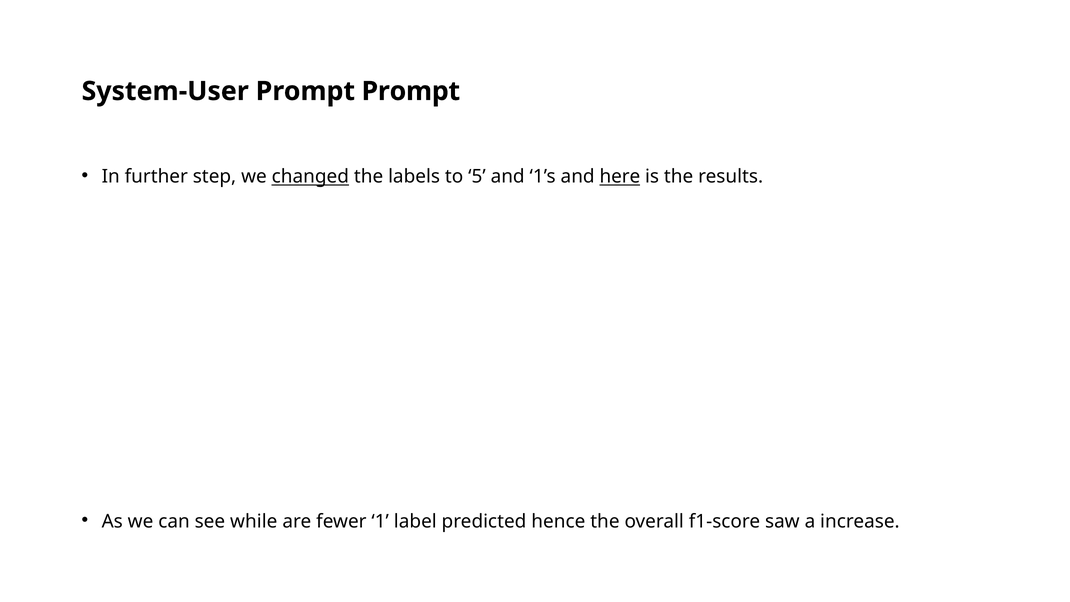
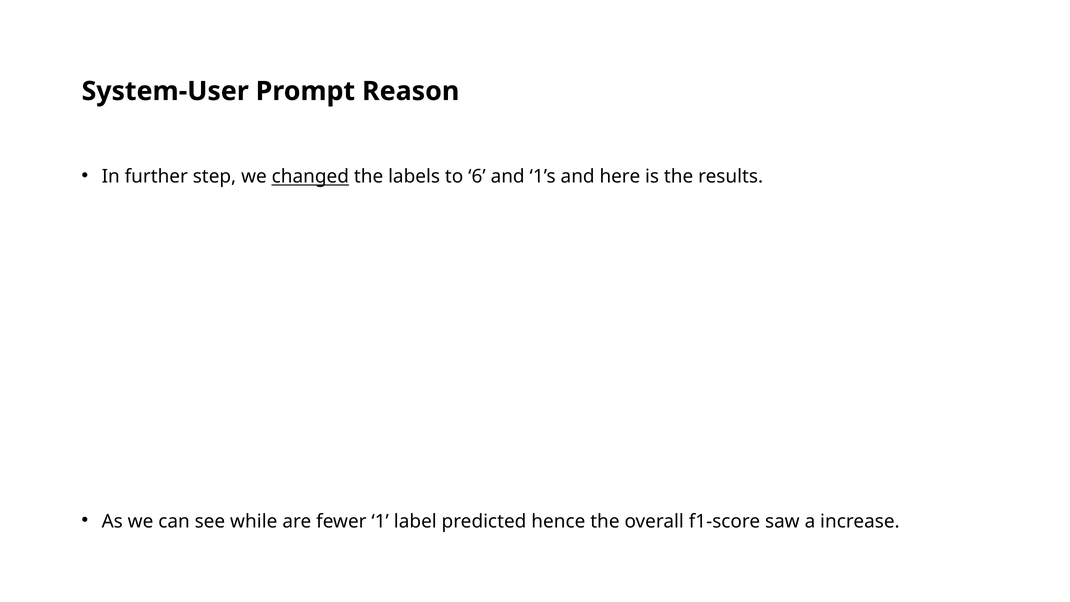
Prompt Prompt: Prompt -> Reason
5: 5 -> 6
here underline: present -> none
